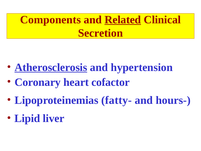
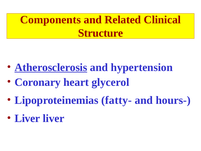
Related underline: present -> none
Secretion: Secretion -> Structure
cofactor: cofactor -> glycerol
Lipid at (27, 118): Lipid -> Liver
